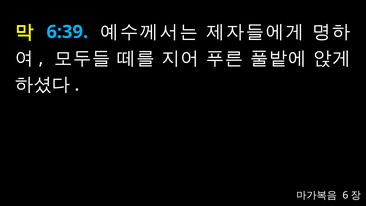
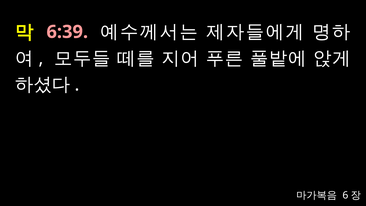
6:39 colour: light blue -> pink
